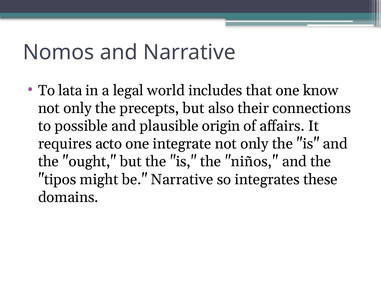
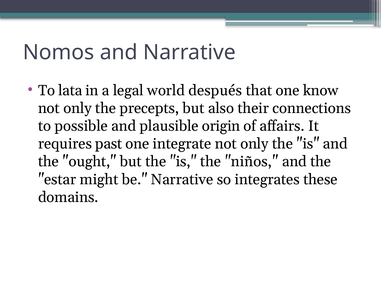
includes: includes -> después
acto: acto -> past
tipos: tipos -> estar
